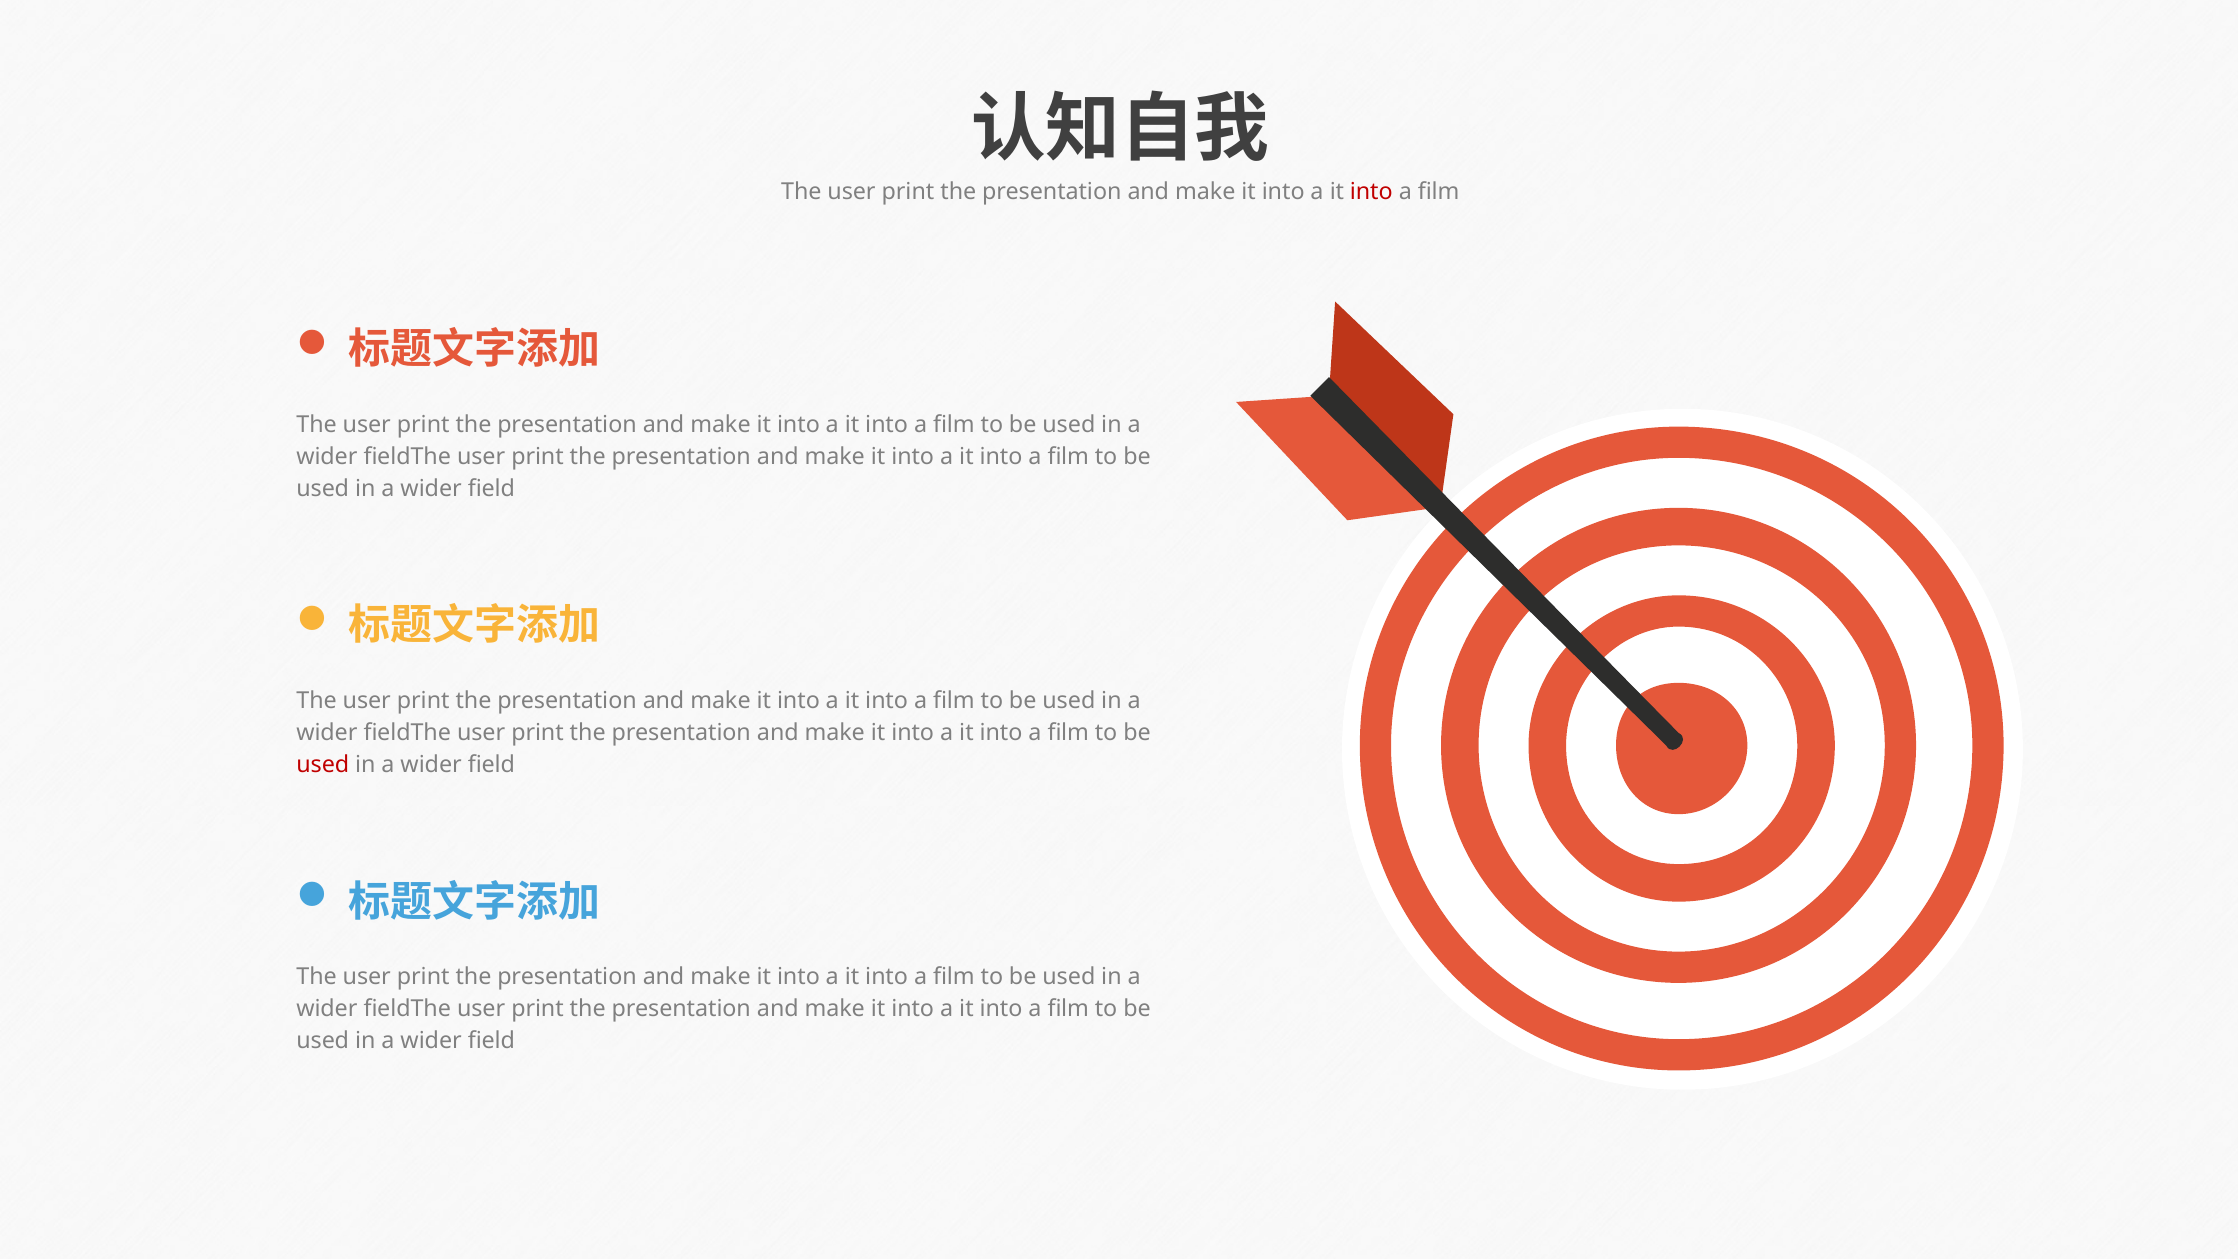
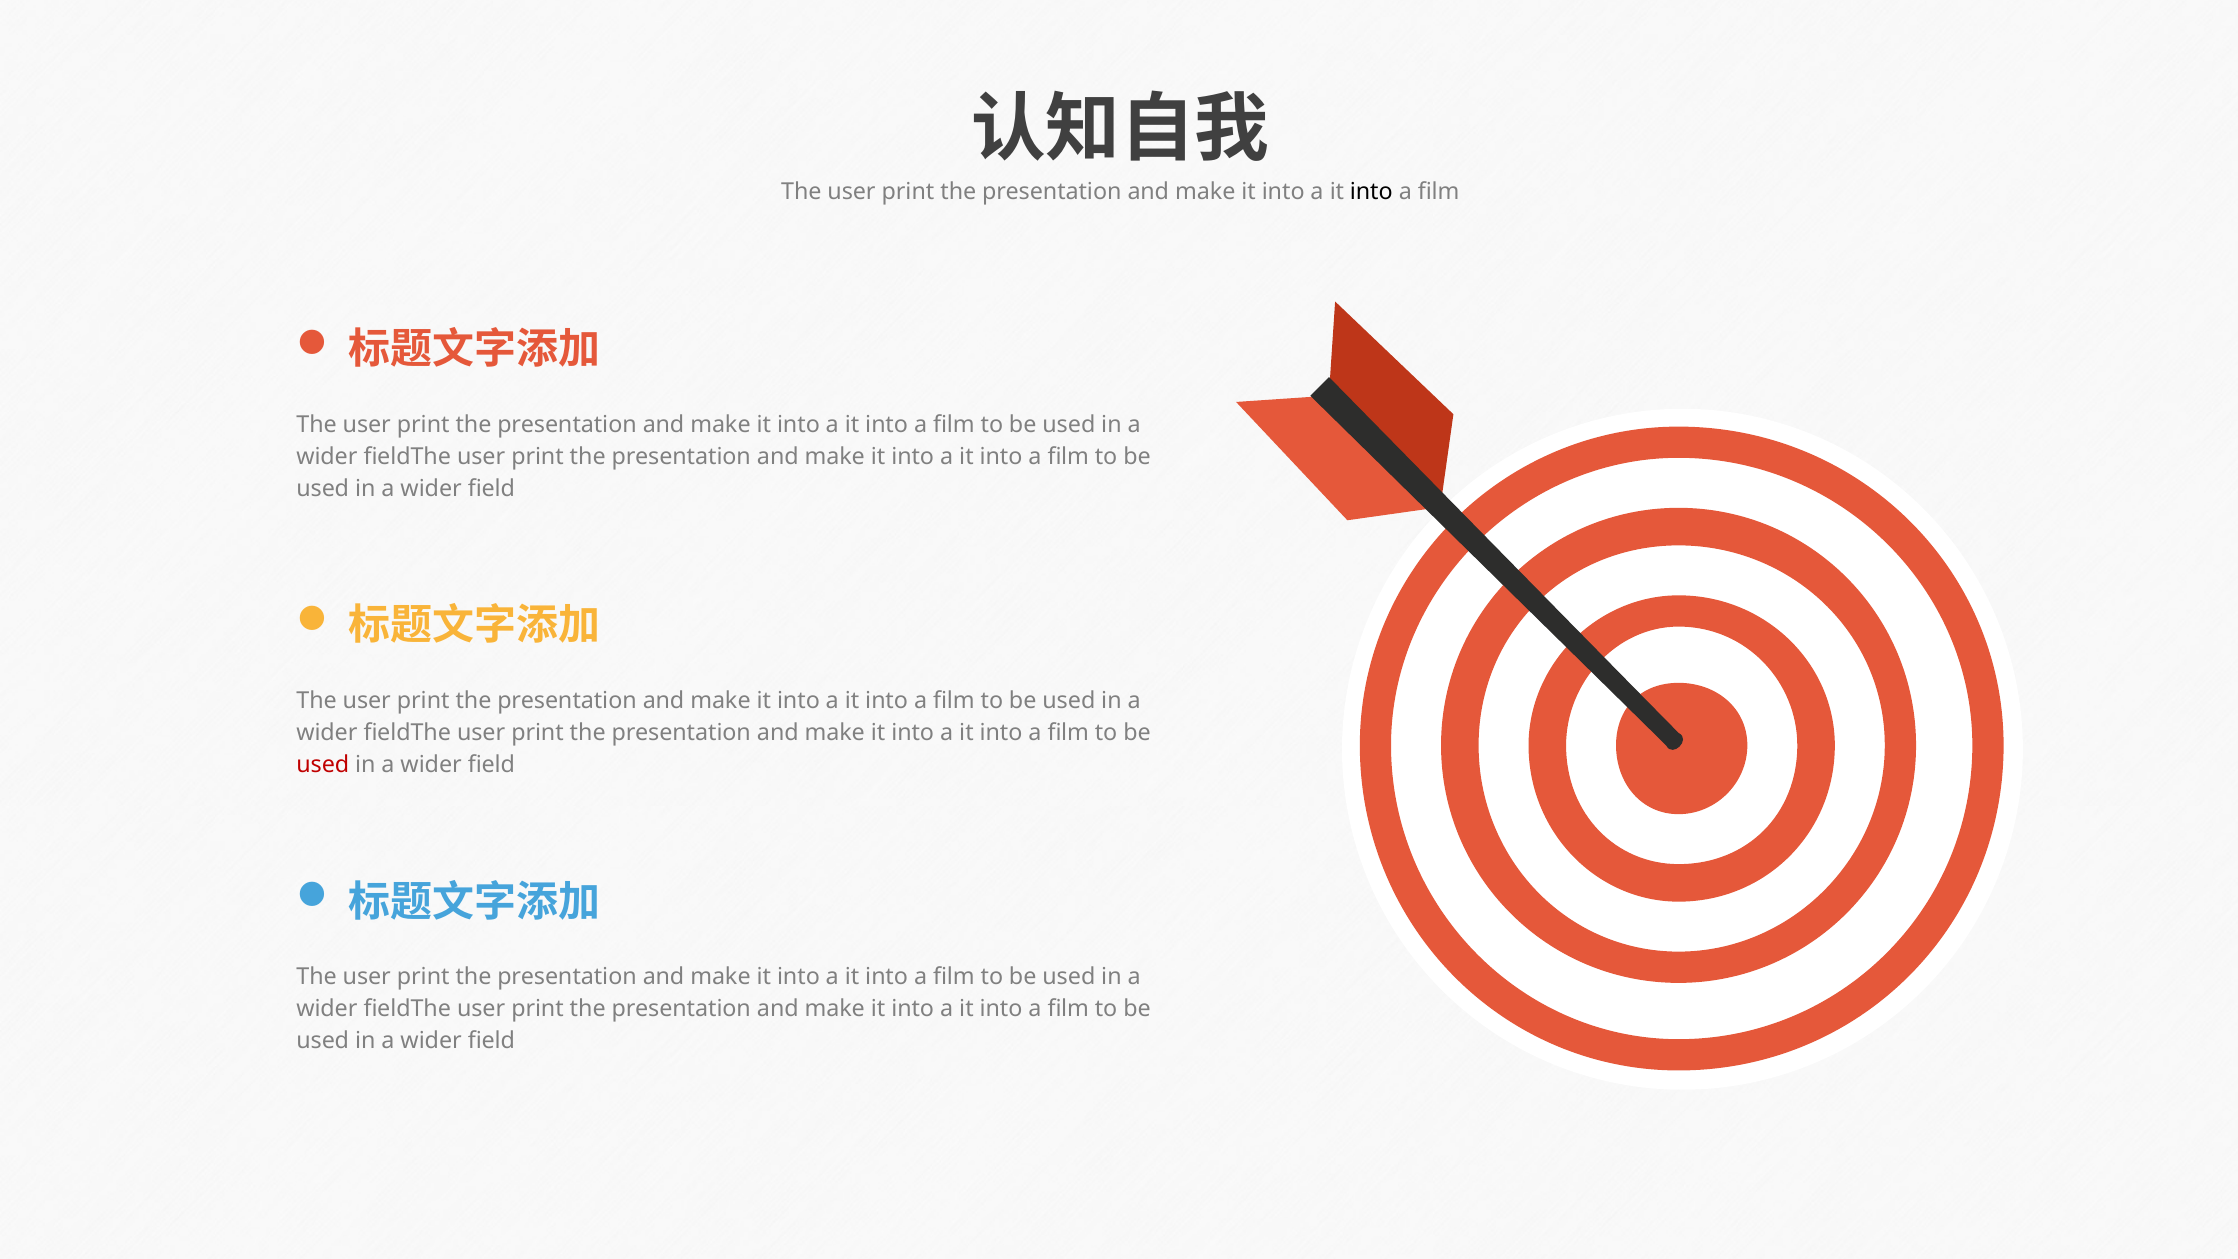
into at (1371, 192) colour: red -> black
